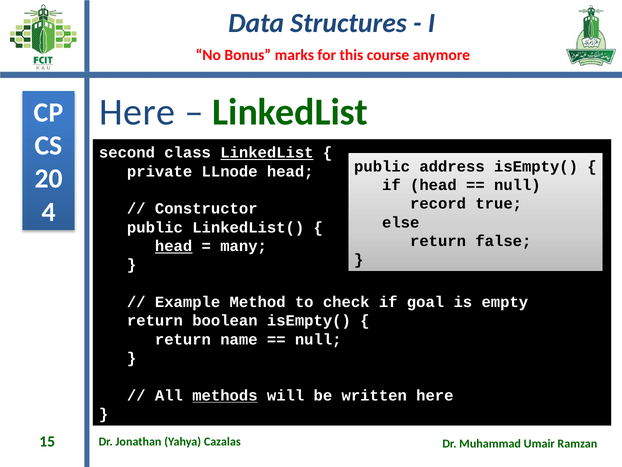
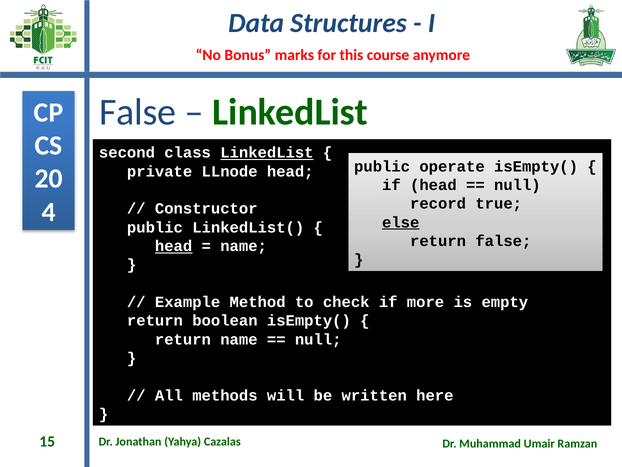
Here at (137, 112): Here -> False
address: address -> operate
else underline: none -> present
many at (244, 246): many -> name
goal: goal -> more
methods underline: present -> none
